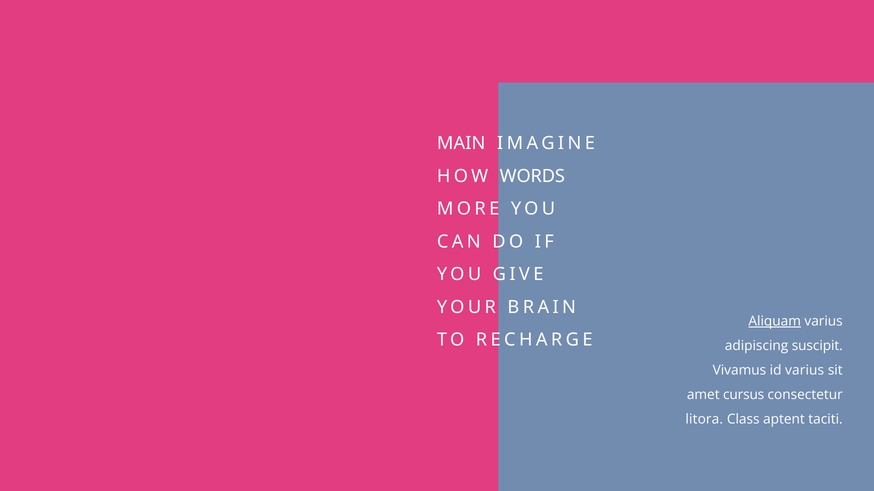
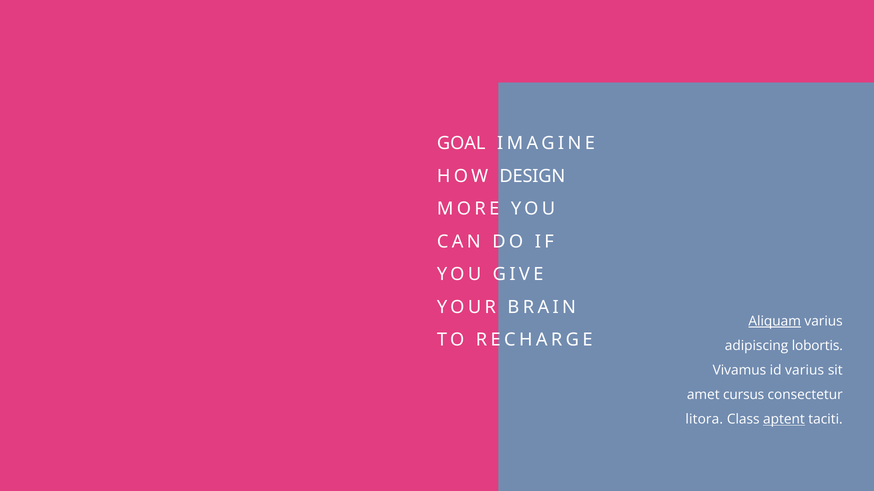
MAIN: MAIN -> GOAL
WORDS: WORDS -> DESIGN
suscipit: suscipit -> lobortis
aptent underline: none -> present
